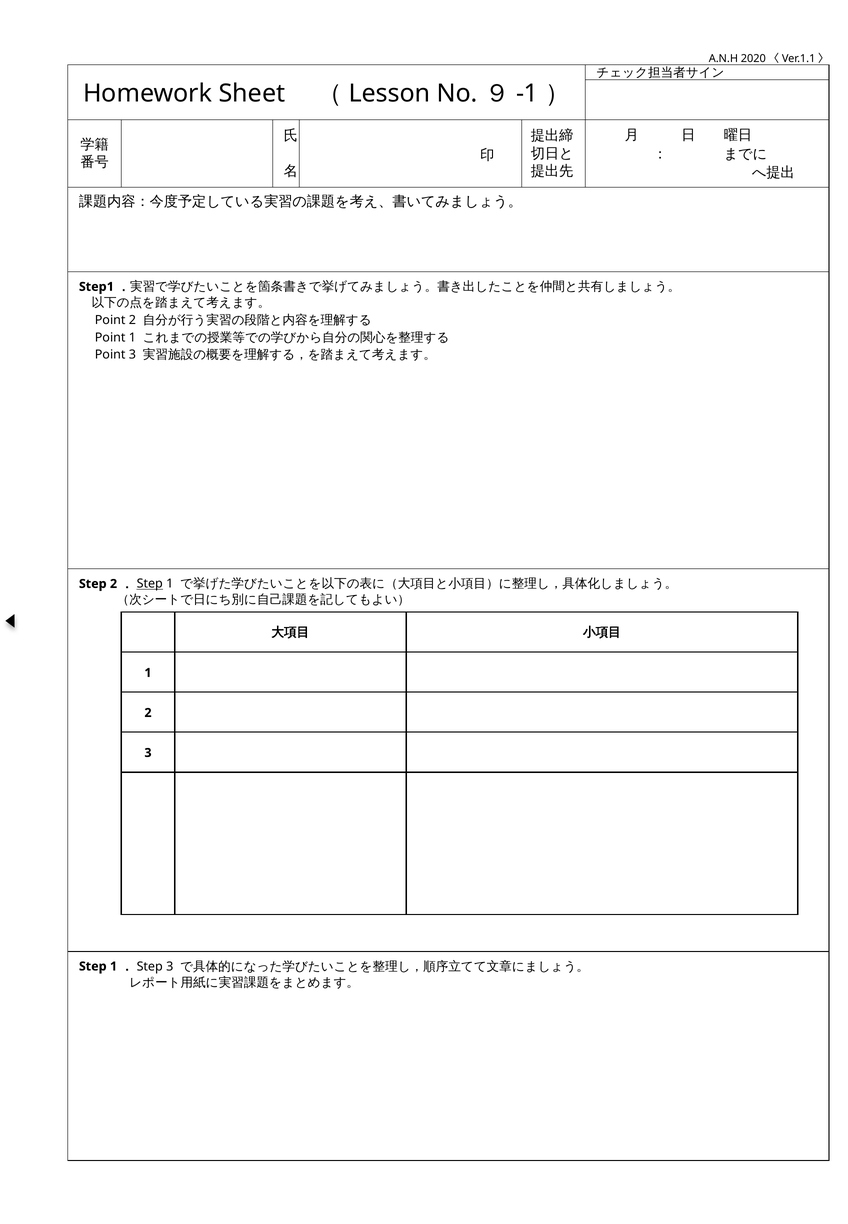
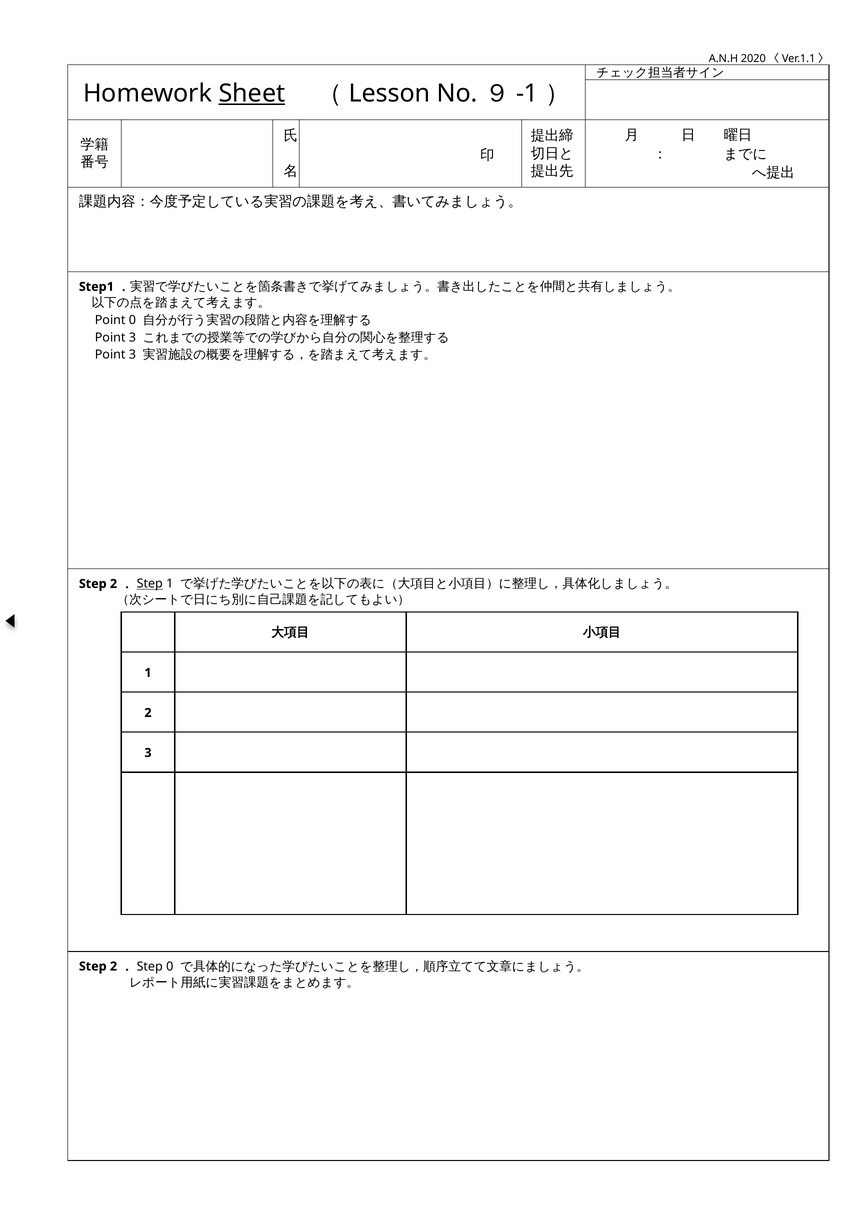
Sheet underline: none -> present
Point 2: 2 -> 0
1 at (132, 338): 1 -> 3
1 at (114, 967): 1 -> 2
Step 3: 3 -> 0
